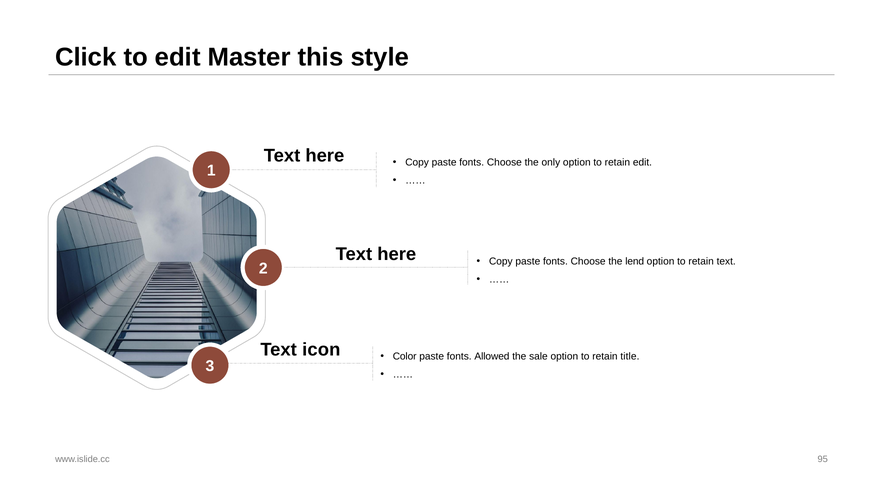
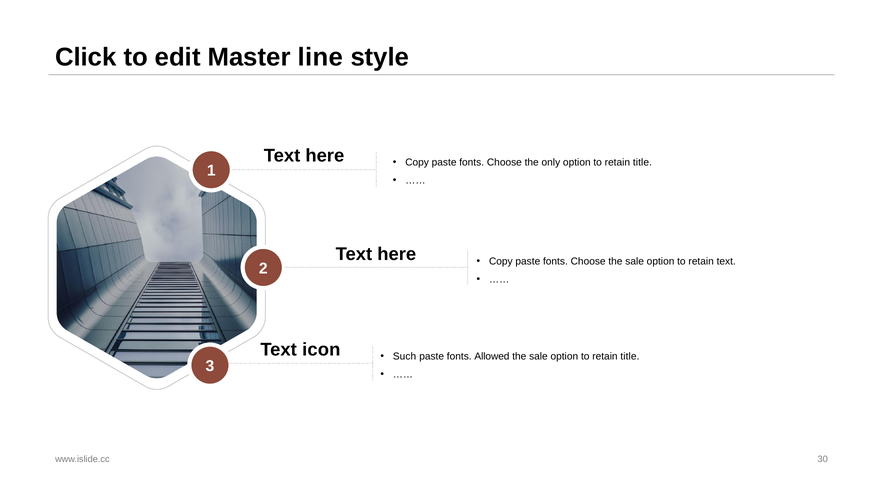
this: this -> line
edit at (642, 163): edit -> title
Choose the lend: lend -> sale
Color: Color -> Such
95: 95 -> 30
